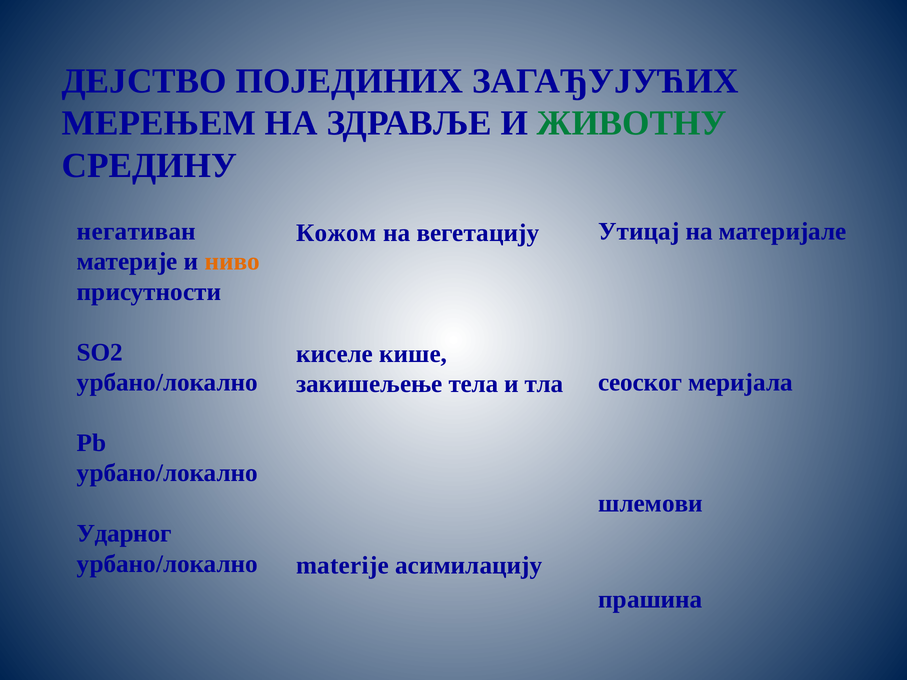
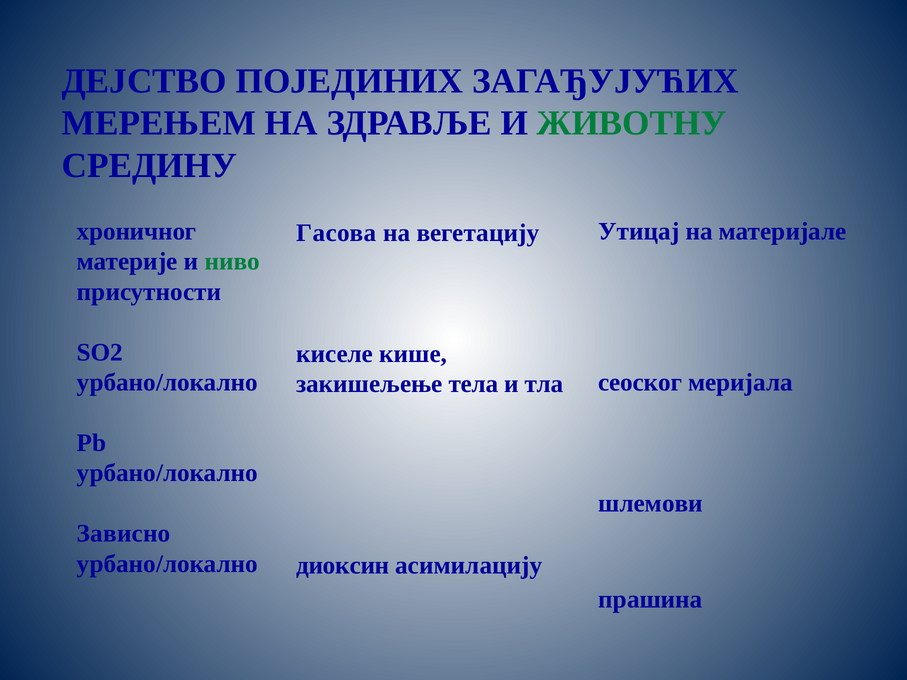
негативан: негативан -> хроничног
Кожом: Кожом -> Гасова
ниво colour: orange -> green
Ударног: Ударног -> Зависно
materije: materije -> диоксин
